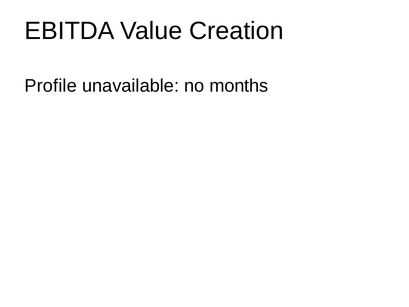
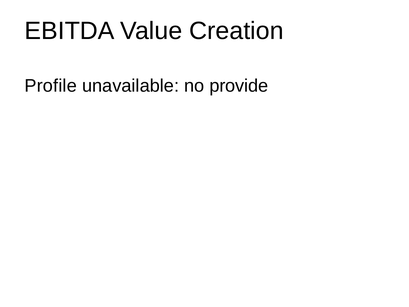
months: months -> provide
